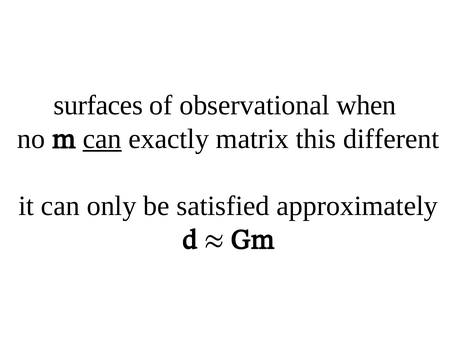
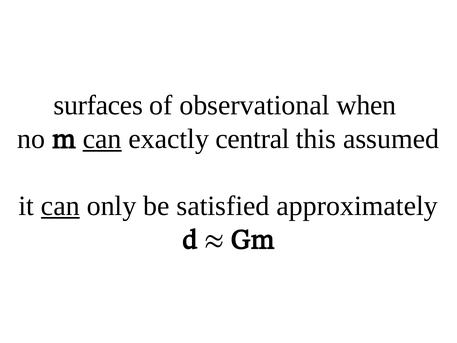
matrix: matrix -> central
different: different -> assumed
can at (60, 206) underline: none -> present
